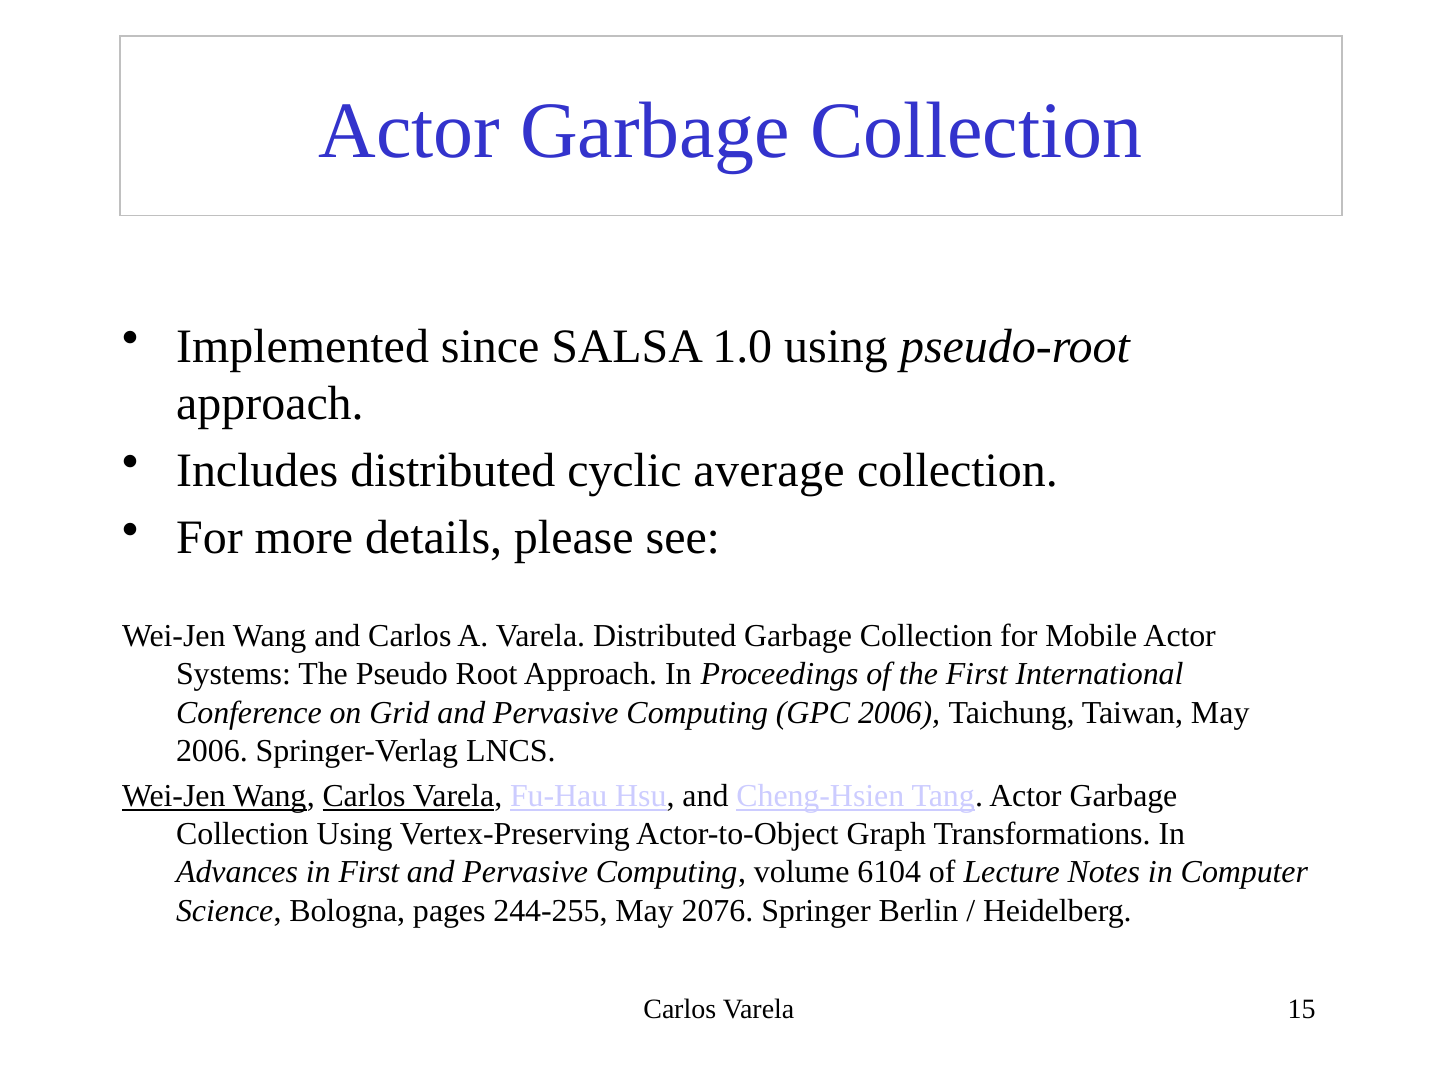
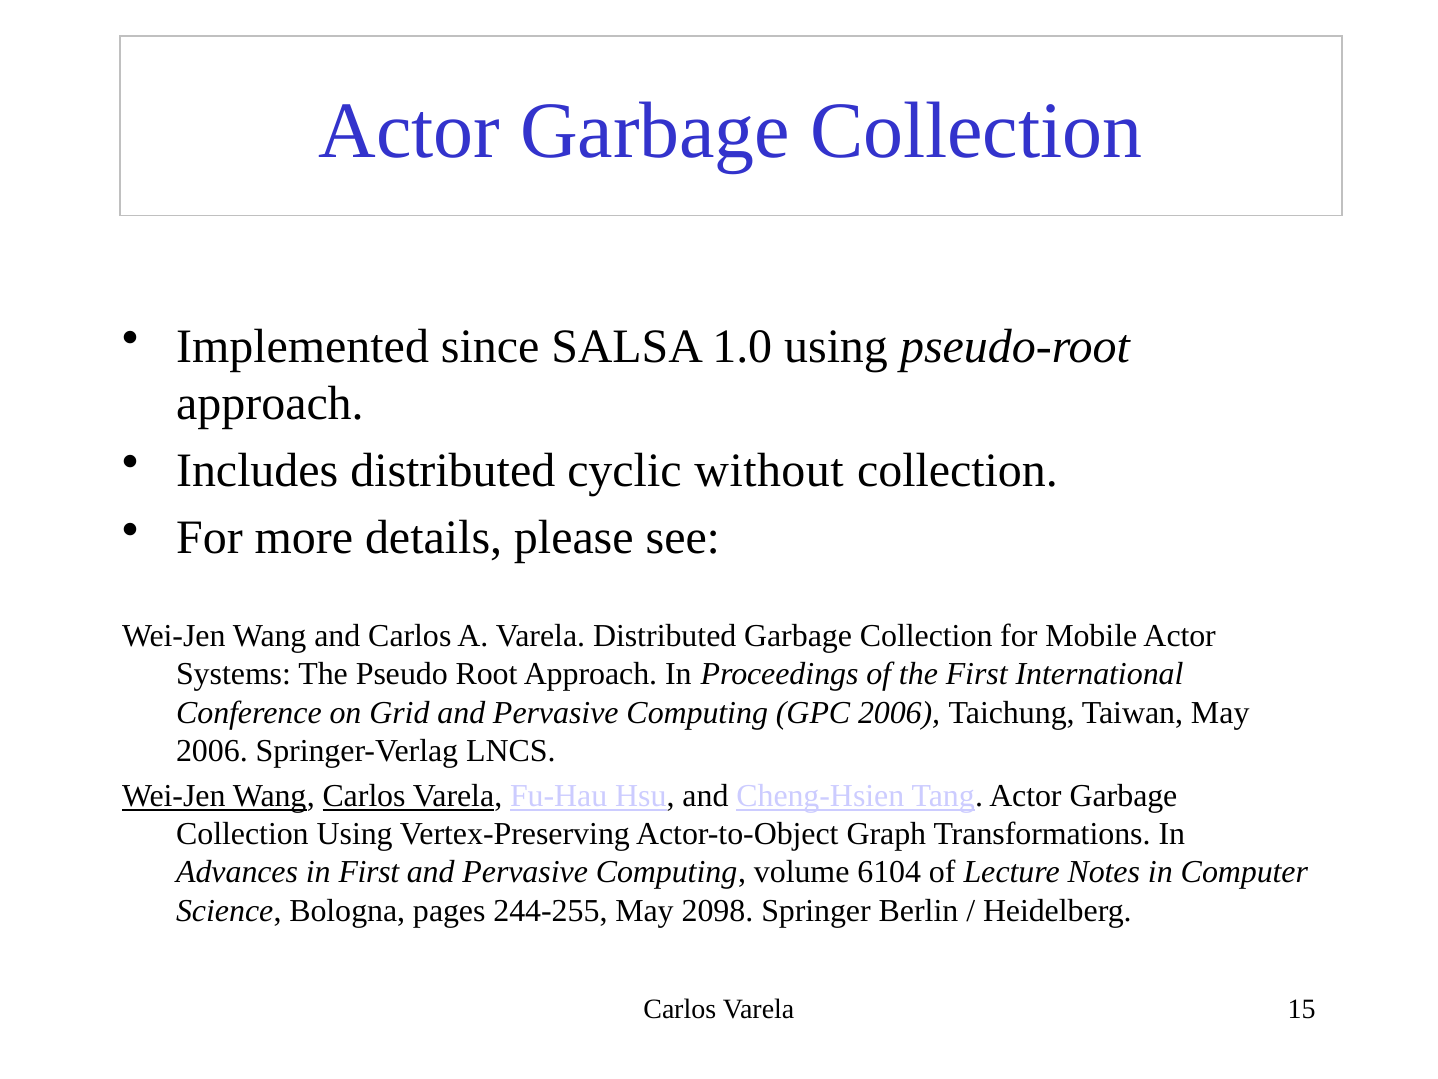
average: average -> without
2076: 2076 -> 2098
